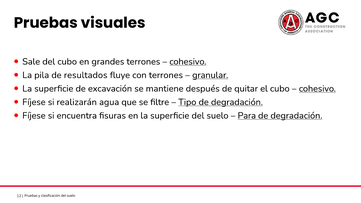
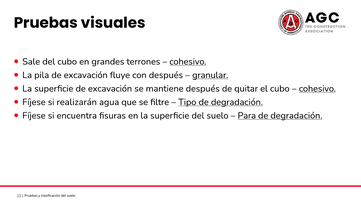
pila de resultados: resultados -> excavación
con terrones: terrones -> después
